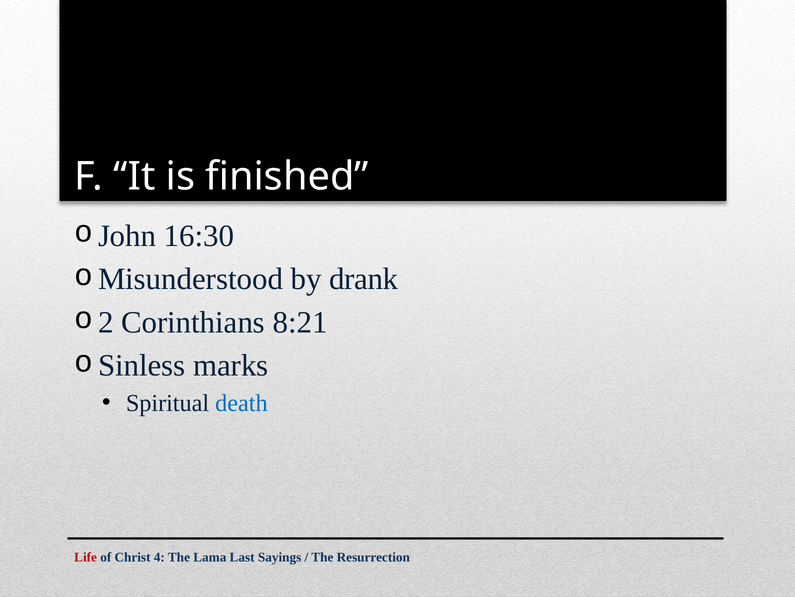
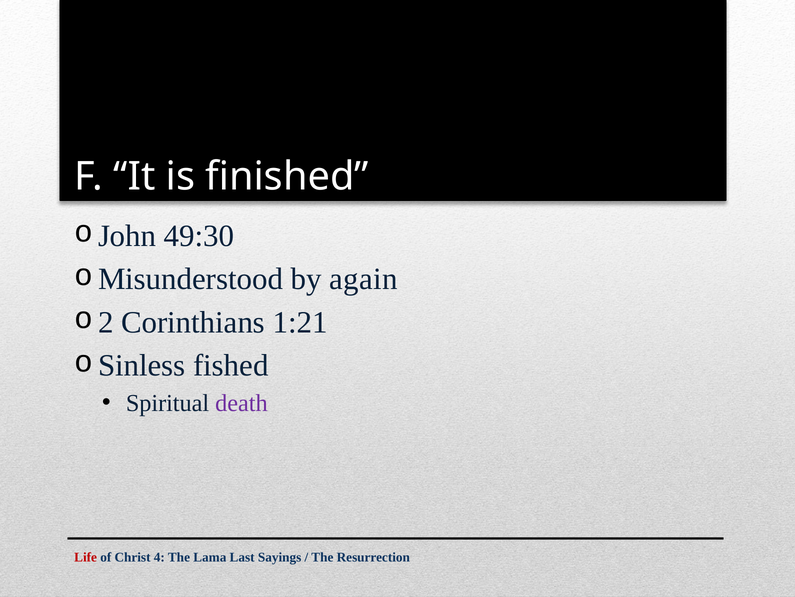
16:30: 16:30 -> 49:30
drank: drank -> again
8:21: 8:21 -> 1:21
marks: marks -> fished
death colour: blue -> purple
